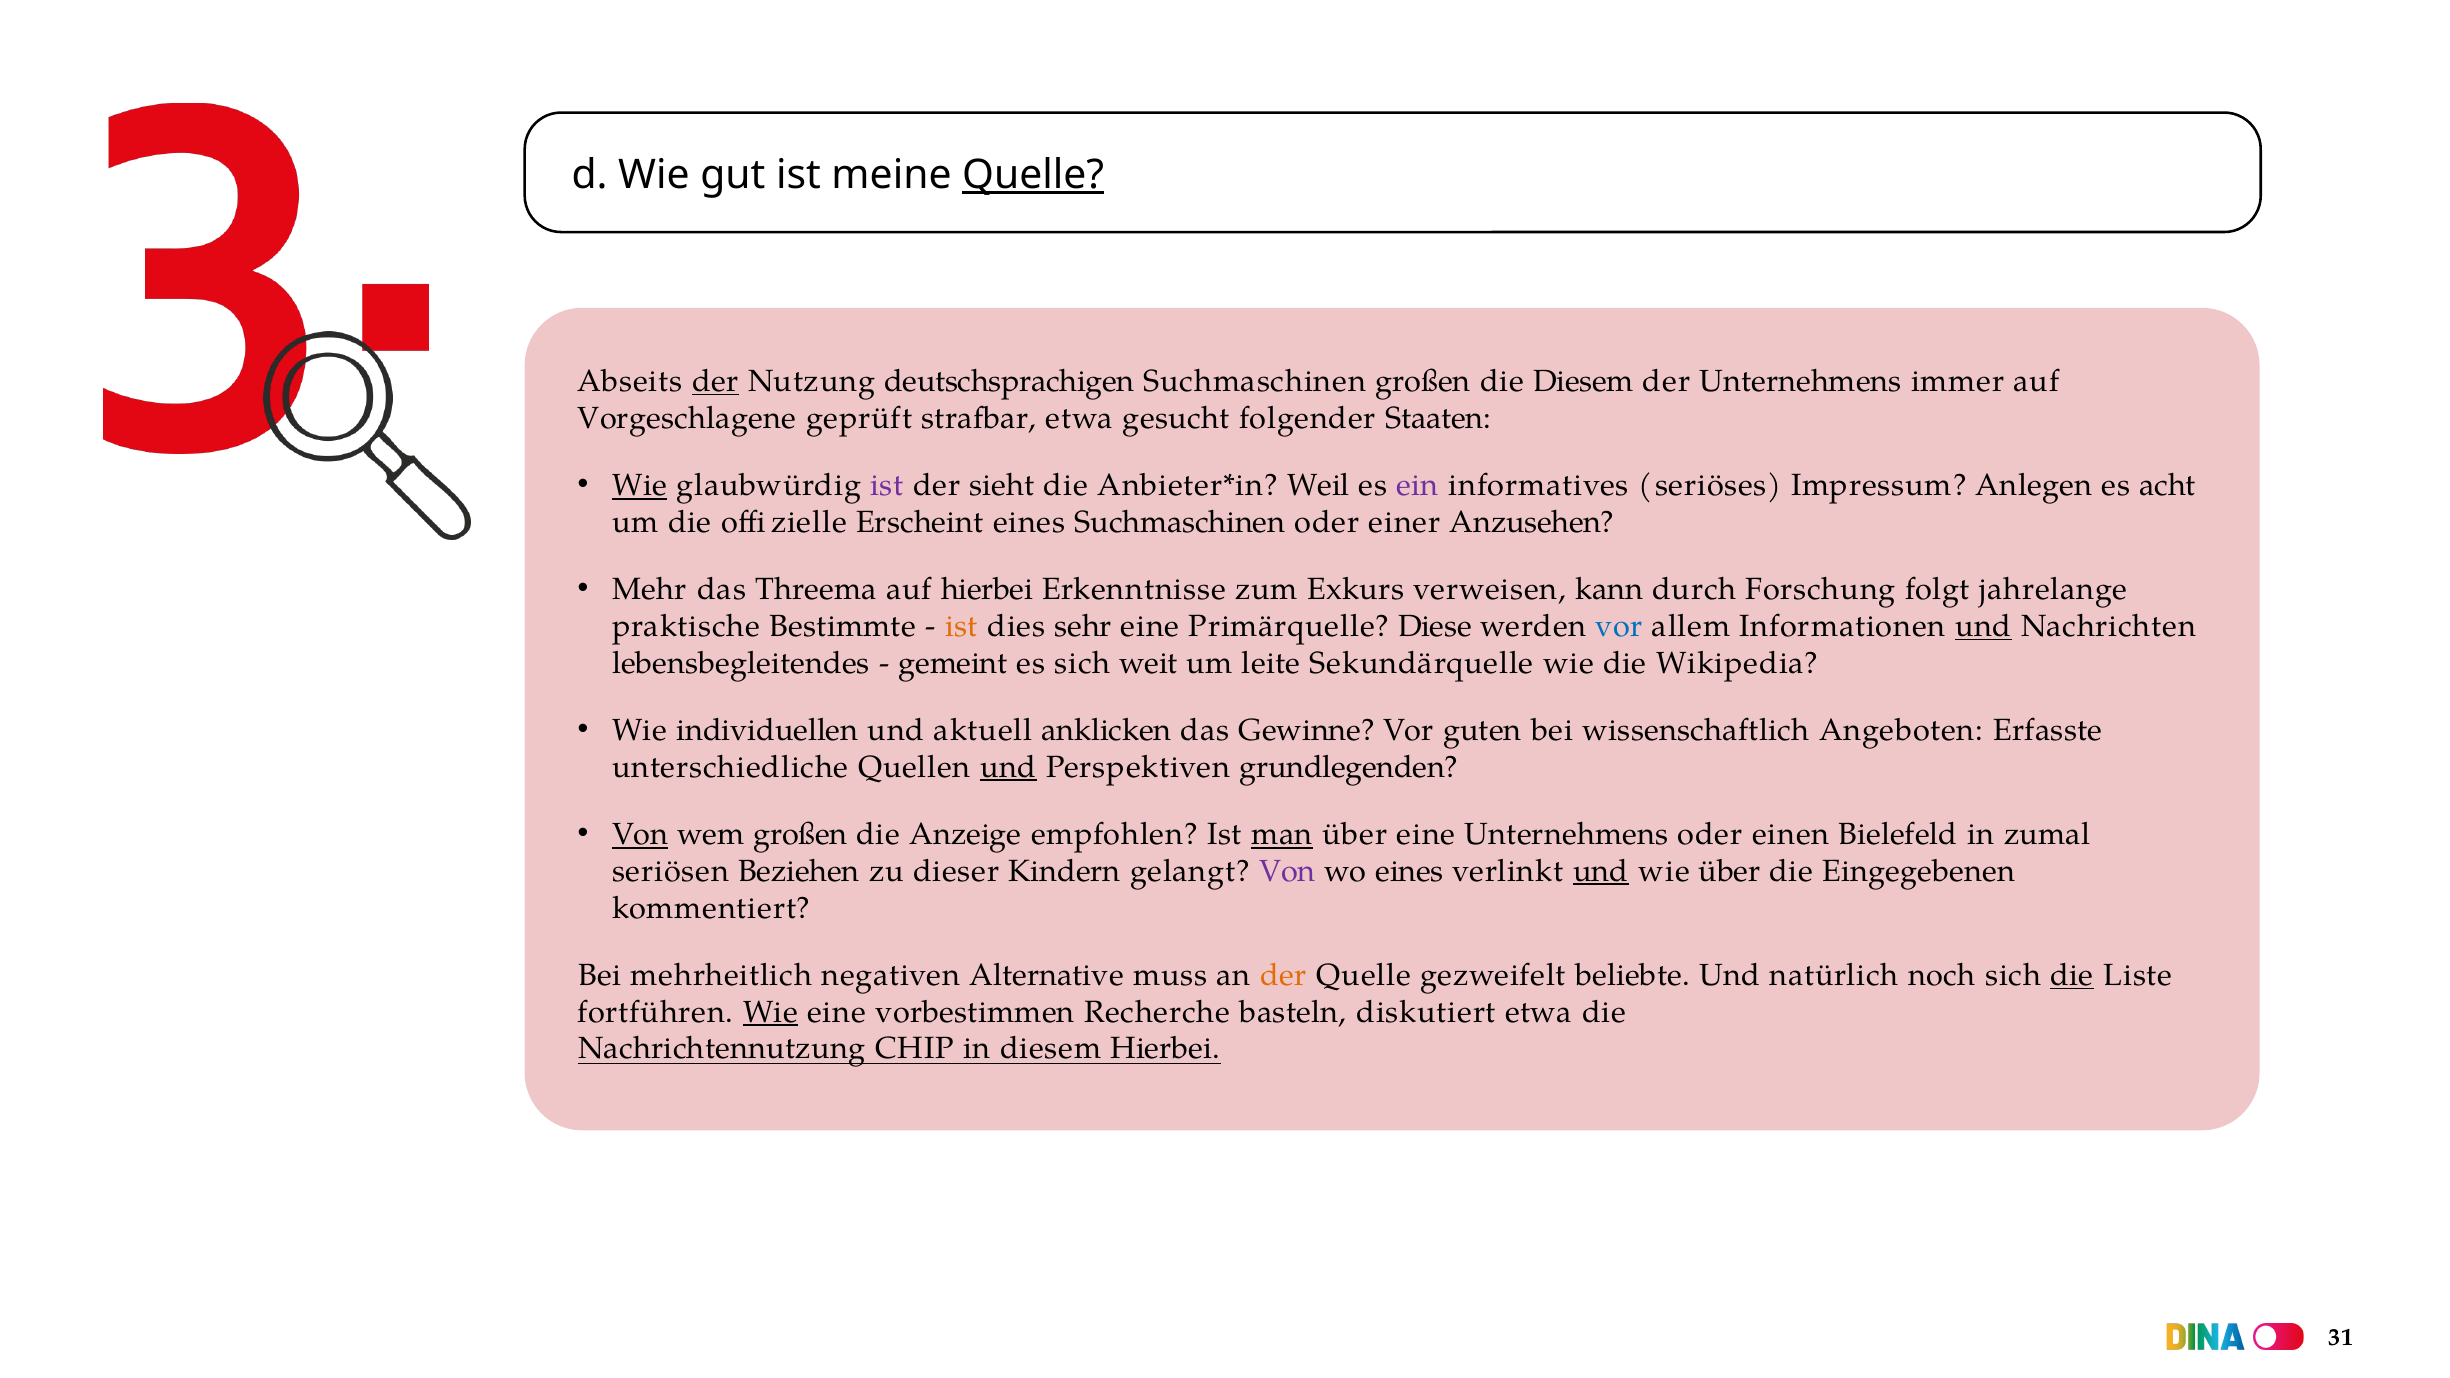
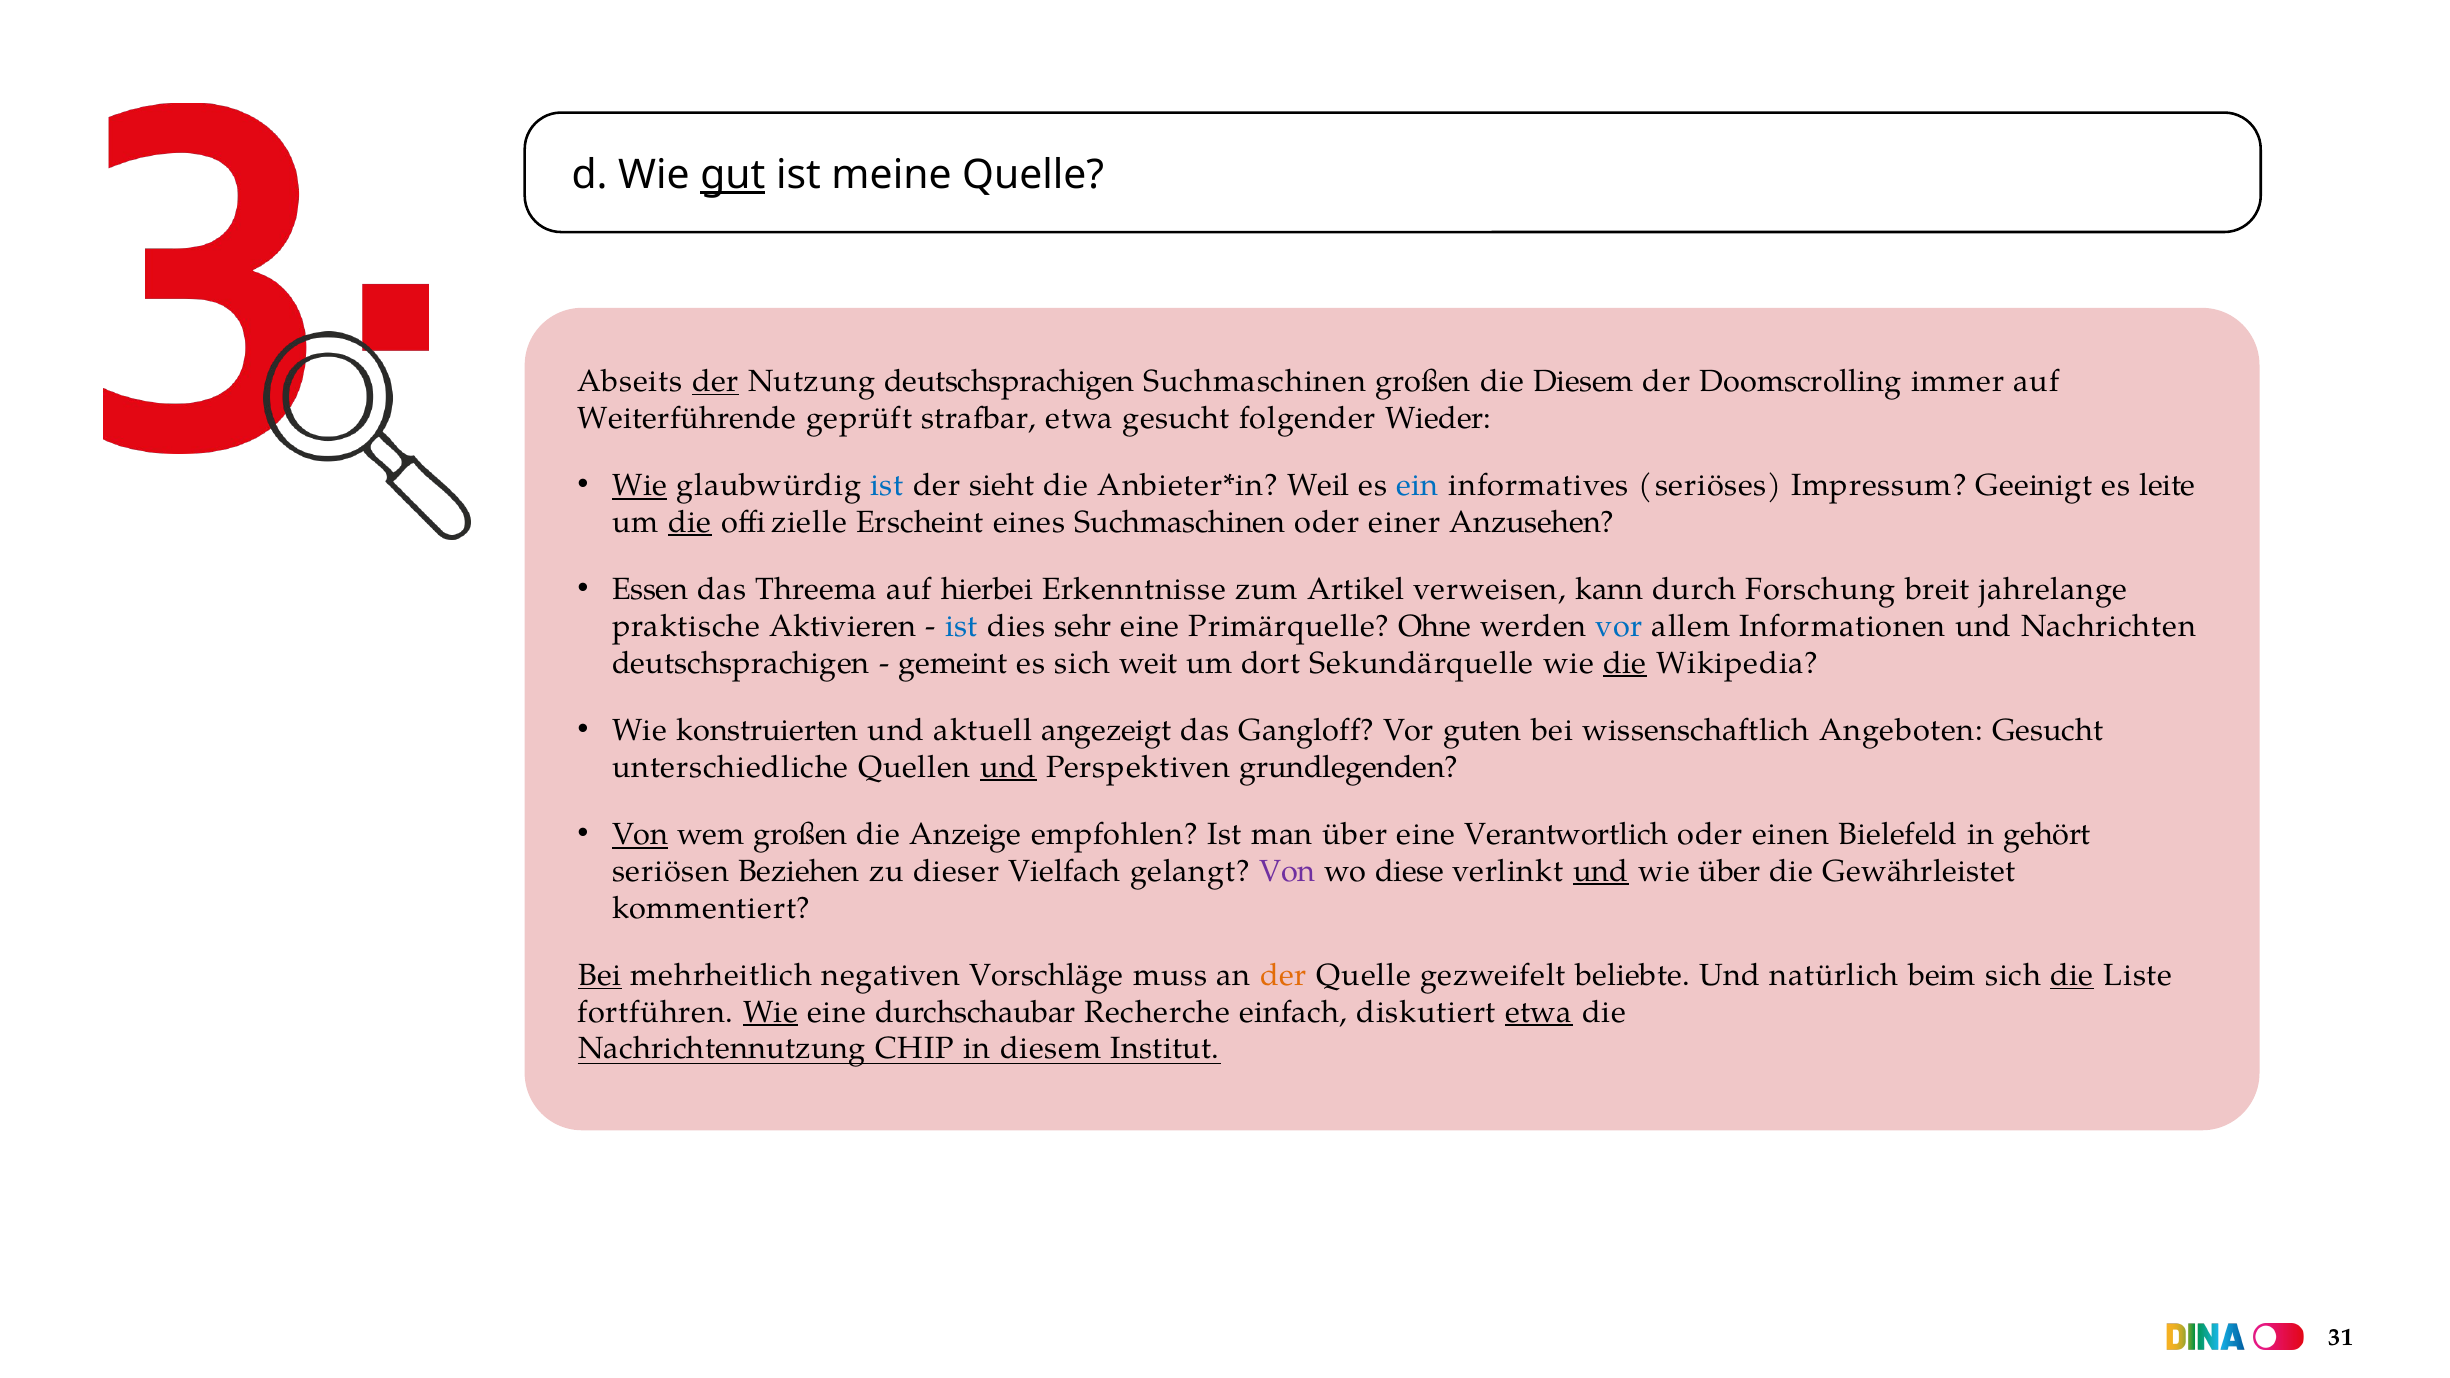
gut underline: none -> present
Quelle at (1033, 175) underline: present -> none
der Unternehmens: Unternehmens -> Doomscrolling
Vorgeschlagene: Vorgeschlagene -> Weiterführende
Staaten: Staaten -> Wieder
ist at (887, 485) colour: purple -> blue
ein colour: purple -> blue
Anlegen: Anlegen -> Geeinigt
acht: acht -> leite
die at (690, 522) underline: none -> present
Mehr: Mehr -> Essen
Exkurs: Exkurs -> Artikel
folgt: folgt -> breit
Bestimmte: Bestimmte -> Aktivieren
ist at (962, 626) colour: orange -> blue
Diese: Diese -> Ohne
und at (1983, 626) underline: present -> none
lebensbegleitendes at (741, 663): lebensbegleitendes -> deutschsprachigen
leite: leite -> dort
die at (1625, 663) underline: none -> present
individuellen: individuellen -> konstruierten
anklicken: anklicken -> angezeigt
Gewinne: Gewinne -> Gangloff
Angeboten Erfasste: Erfasste -> Gesucht
man underline: present -> none
eine Unternehmens: Unternehmens -> Verantwortlich
zumal: zumal -> gehört
Kindern: Kindern -> Vielfach
wo eines: eines -> diese
Eingegebenen: Eingegebenen -> Gewährleistet
Bei at (599, 975) underline: none -> present
Alternative: Alternative -> Vorschläge
noch: noch -> beim
vorbestimmen: vorbestimmen -> durchschaubar
basteln: basteln -> einfach
etwa at (1539, 1012) underline: none -> present
diesem Hierbei: Hierbei -> Institut
